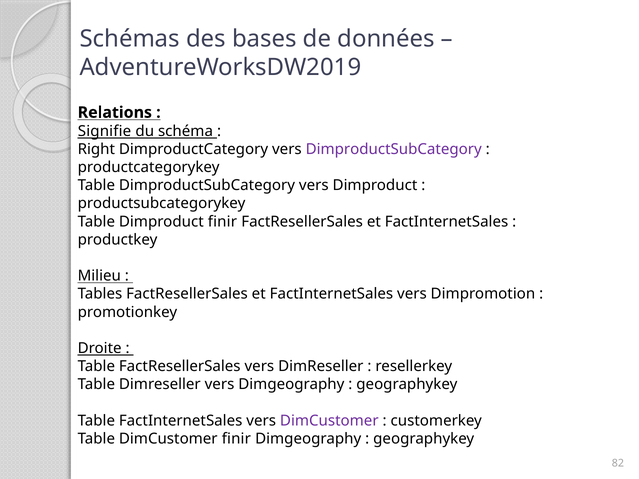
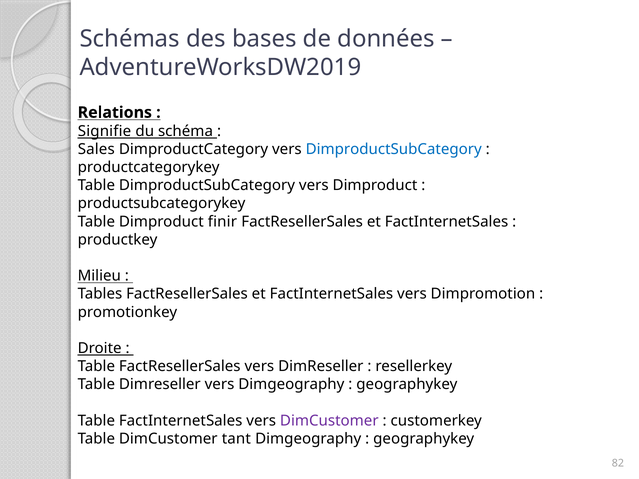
Right: Right -> Sales
DimproductSubCategory at (394, 149) colour: purple -> blue
DimCustomer finir: finir -> tant
